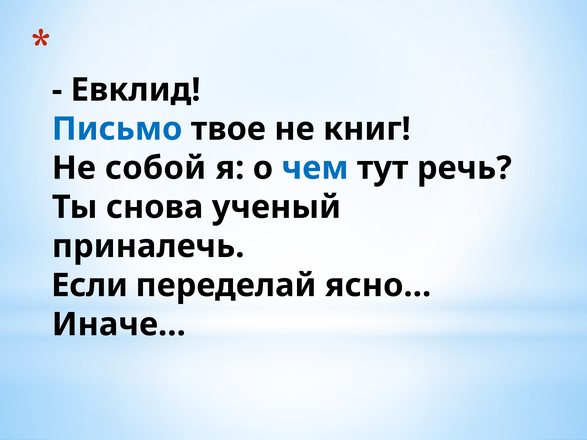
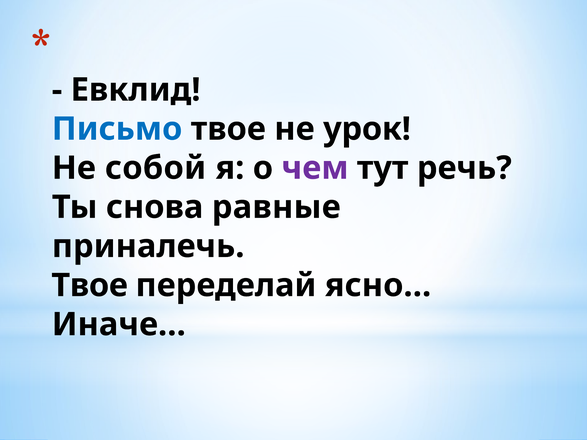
книг: книг -> урок
чем colour: blue -> purple
ученый: ученый -> равные
Если at (90, 286): Если -> Твое
